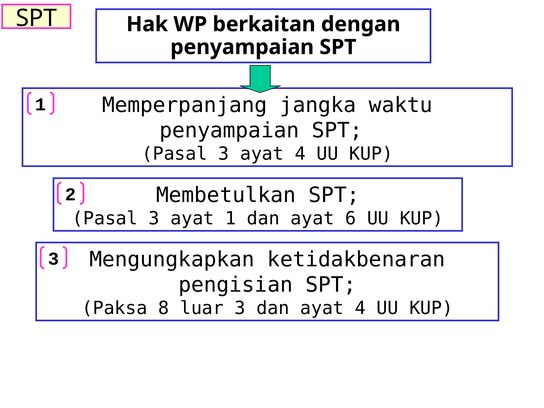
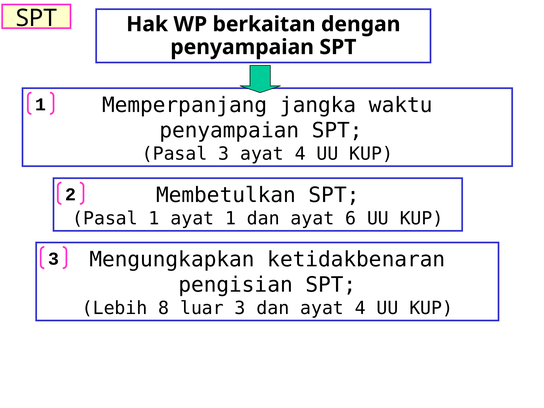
3 at (154, 219): 3 -> 1
Paksa: Paksa -> Lebih
